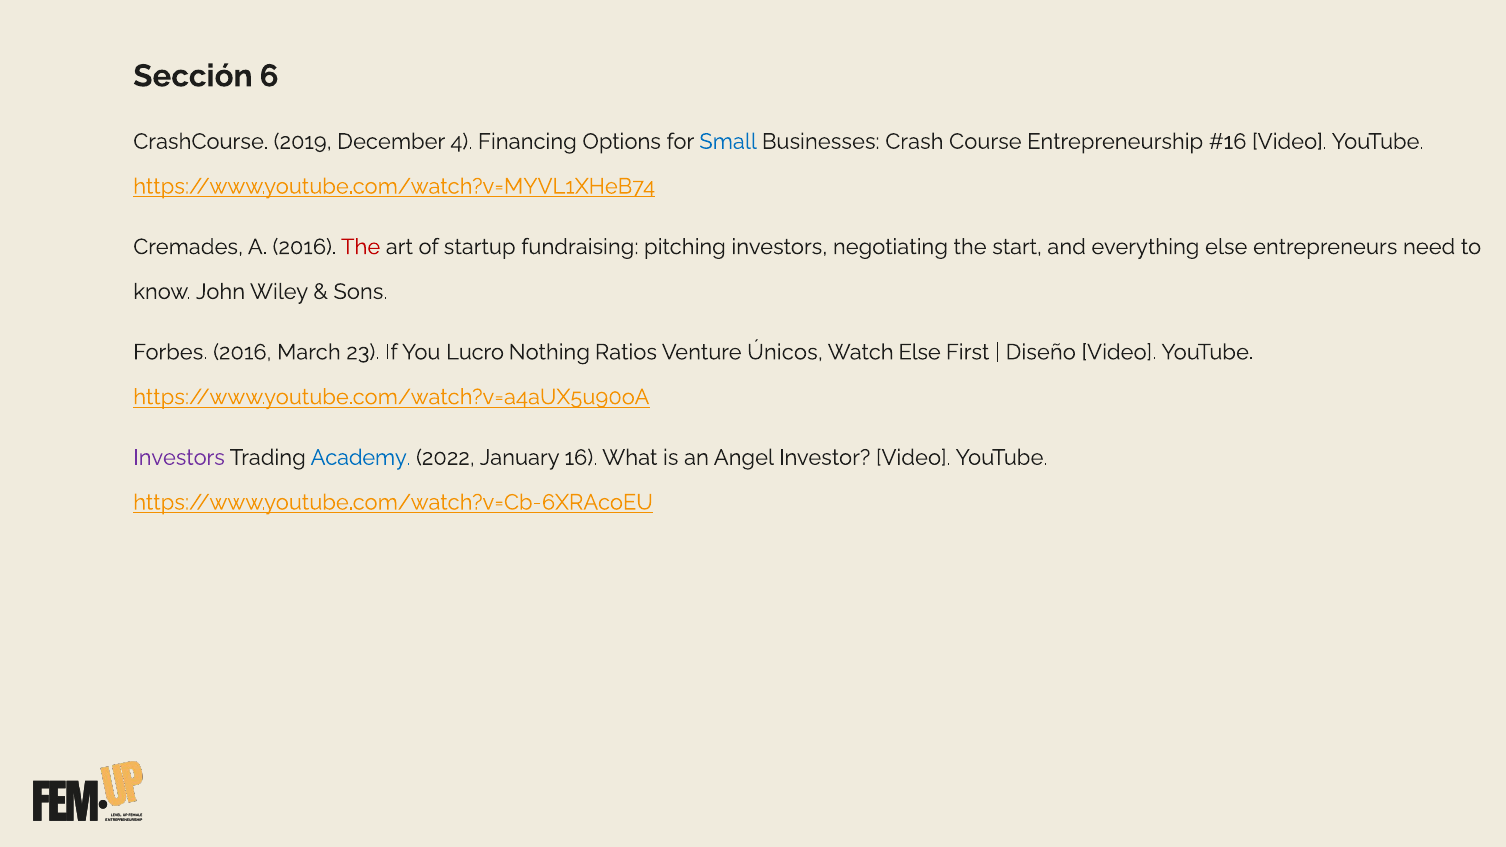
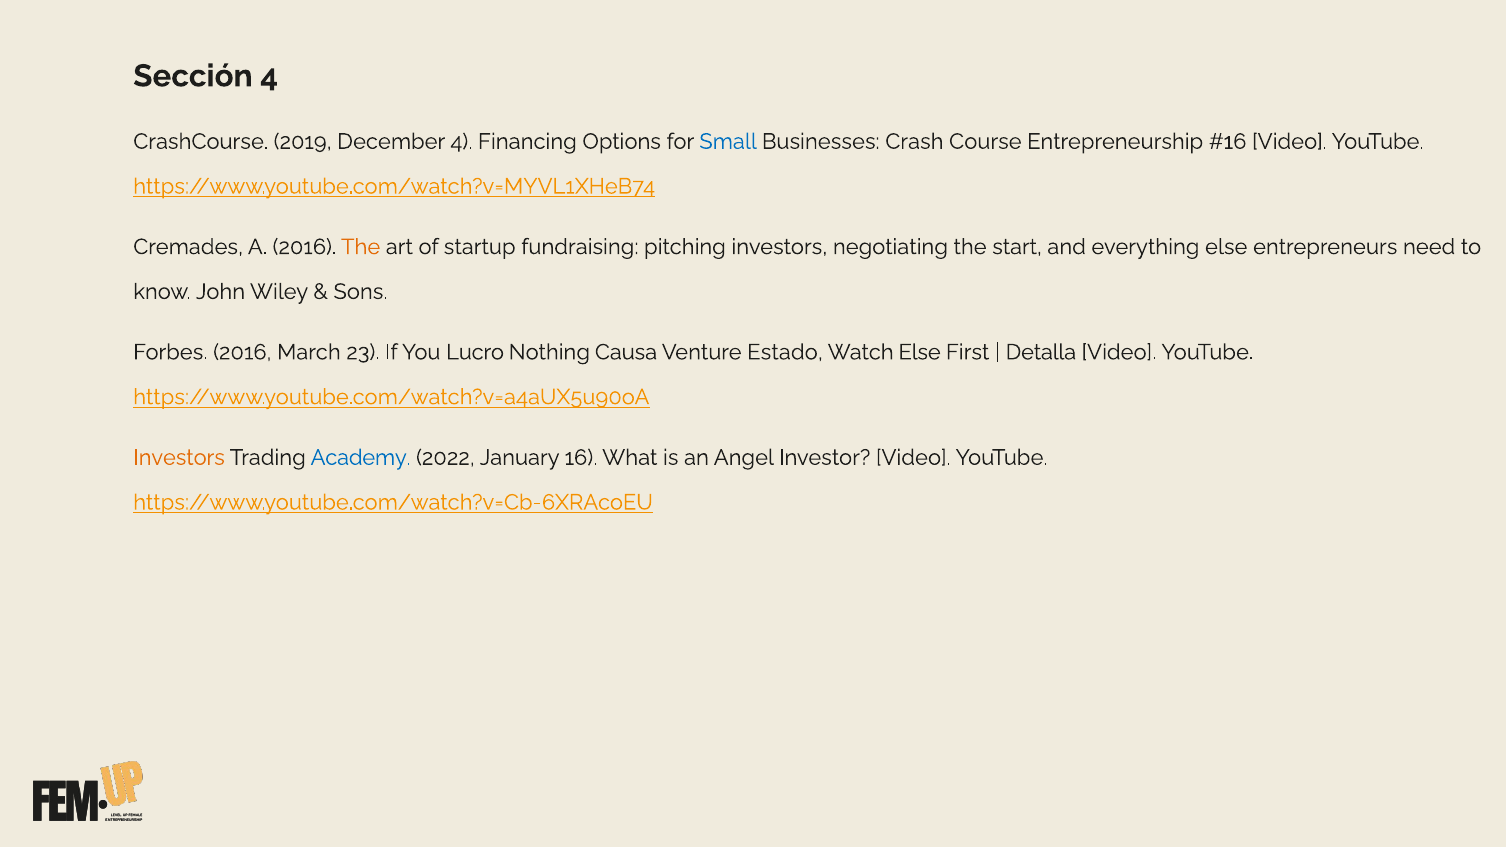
Sección 6: 6 -> 4
The at (361, 247) colour: red -> orange
Ratios: Ratios -> Causa
Únicos: Únicos -> Estado
Diseño: Diseño -> Detalla
Investors at (179, 458) colour: purple -> orange
